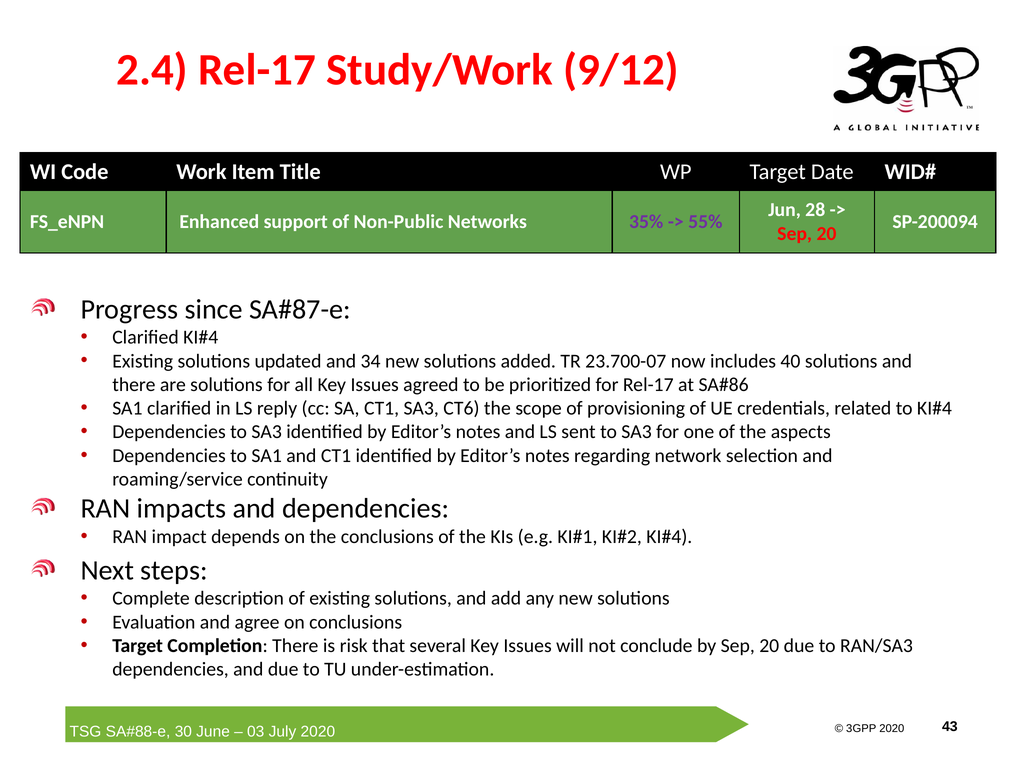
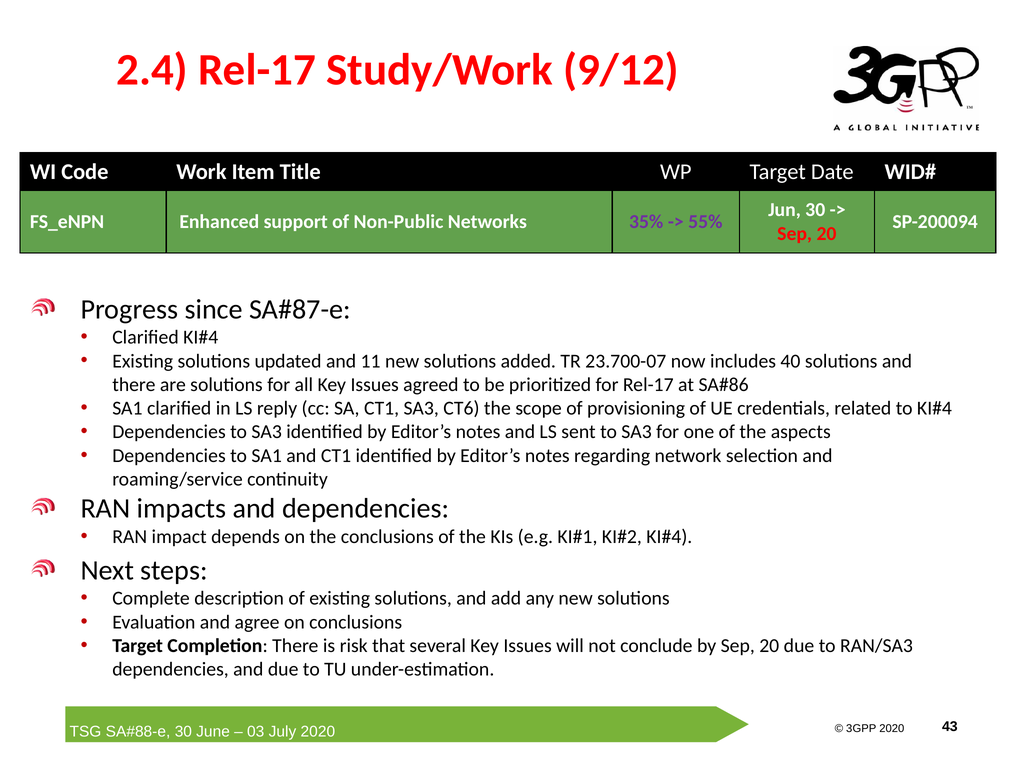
Jun 28: 28 -> 30
34: 34 -> 11
